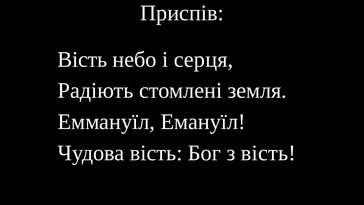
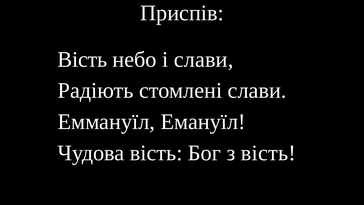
і серця: серця -> слави
стомлені земля: земля -> слави
